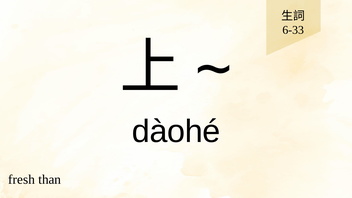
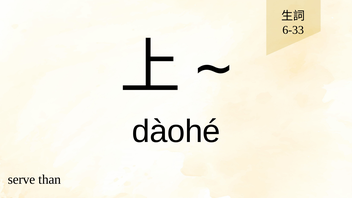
fresh: fresh -> serve
